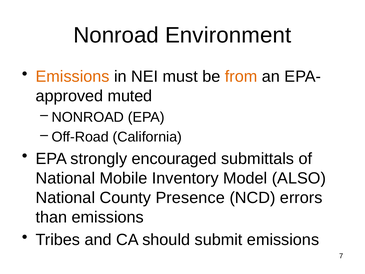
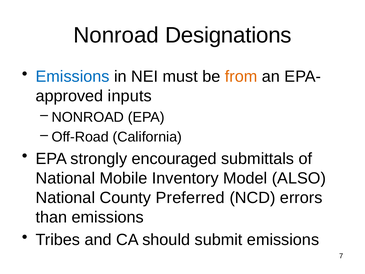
Environment: Environment -> Designations
Emissions at (73, 77) colour: orange -> blue
muted: muted -> inputs
Presence: Presence -> Preferred
